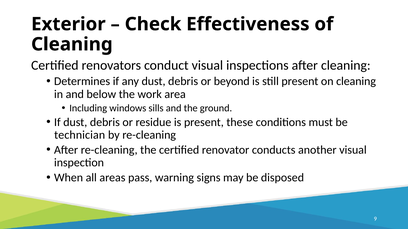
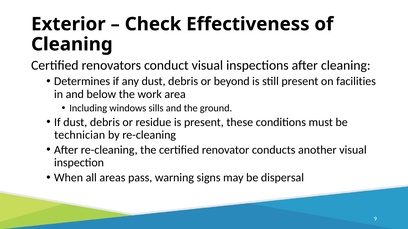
on cleaning: cleaning -> facilities
disposed: disposed -> dispersal
